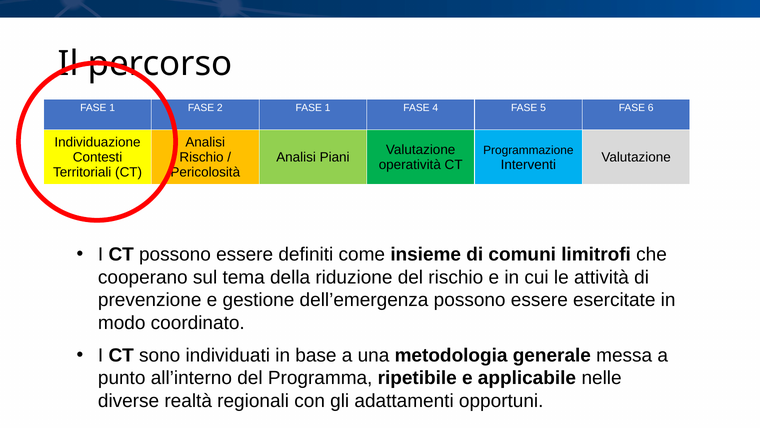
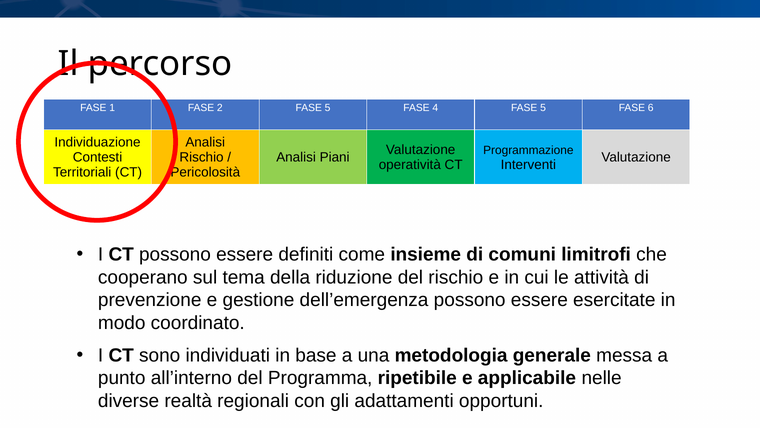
2 FASE 1: 1 -> 5
